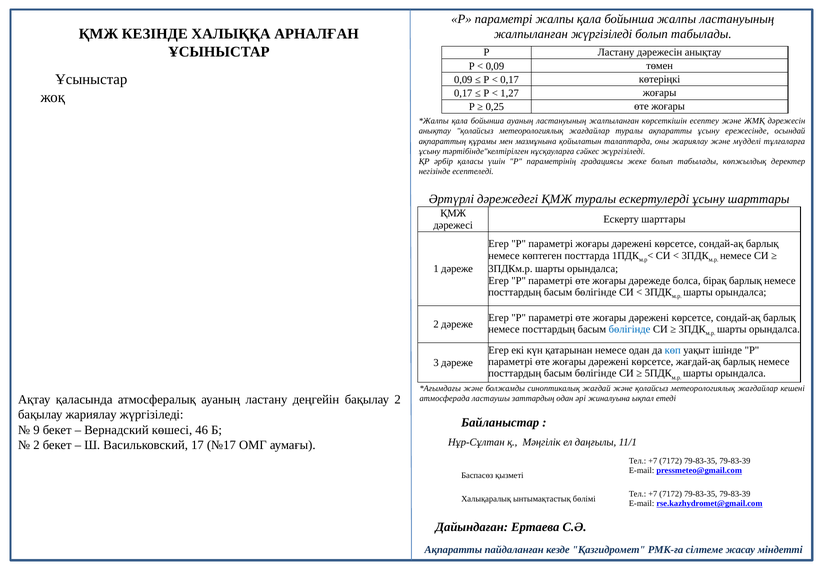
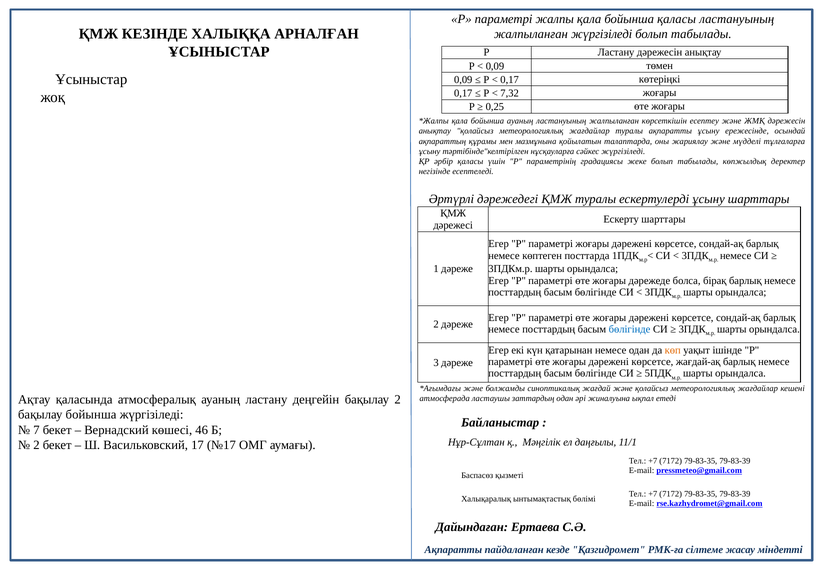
бойынша жалпы: жалпы -> қаласы
1,27: 1,27 -> 7,32
көп colour: blue -> orange
бақылау жариялау: жариялау -> бойынша
9: 9 -> 7
